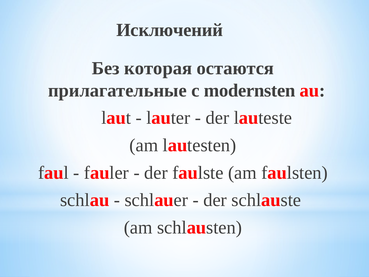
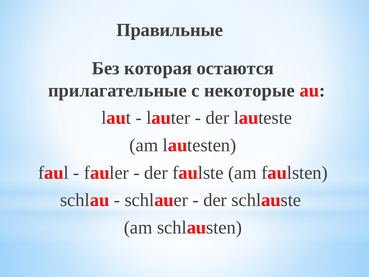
Исключений: Исключений -> Правильные
modernsten: modernsten -> некоторые
